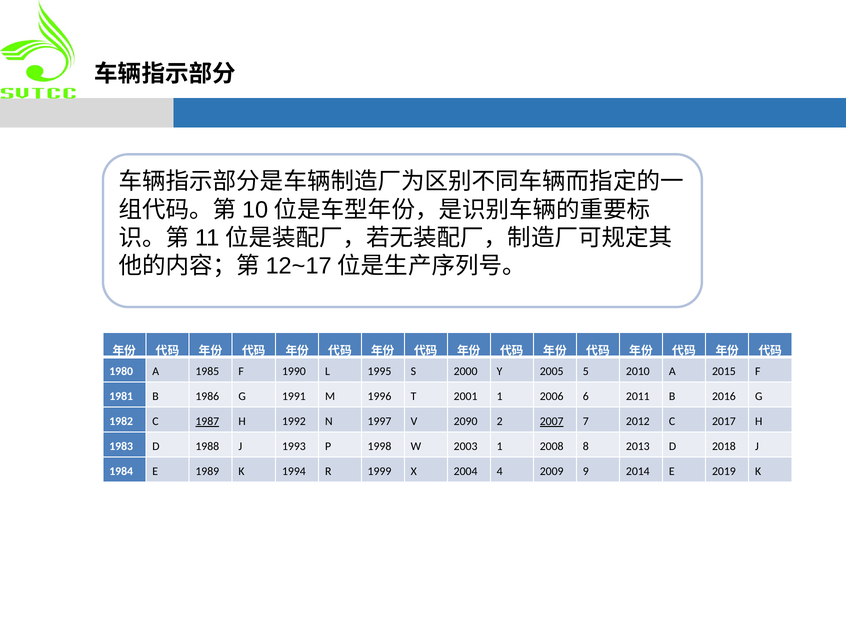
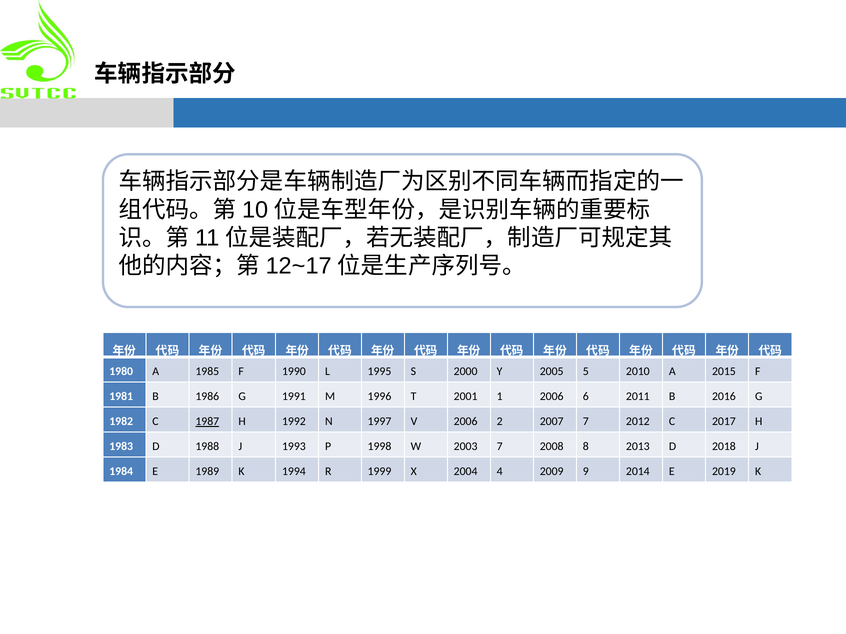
V 2090: 2090 -> 2006
2007 underline: present -> none
2003 1: 1 -> 7
